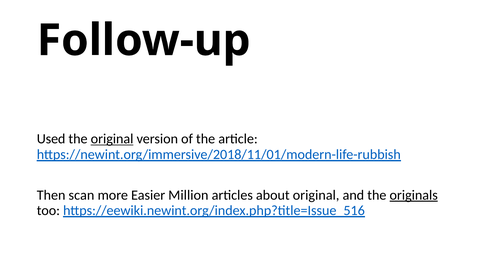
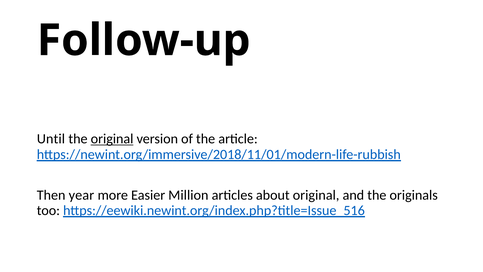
Used: Used -> Until
scan: scan -> year
originals underline: present -> none
